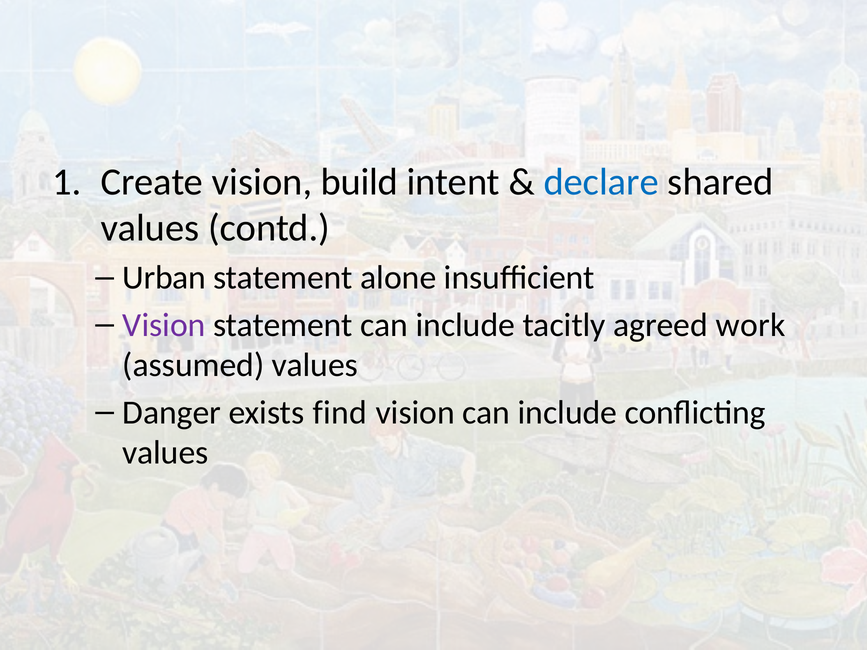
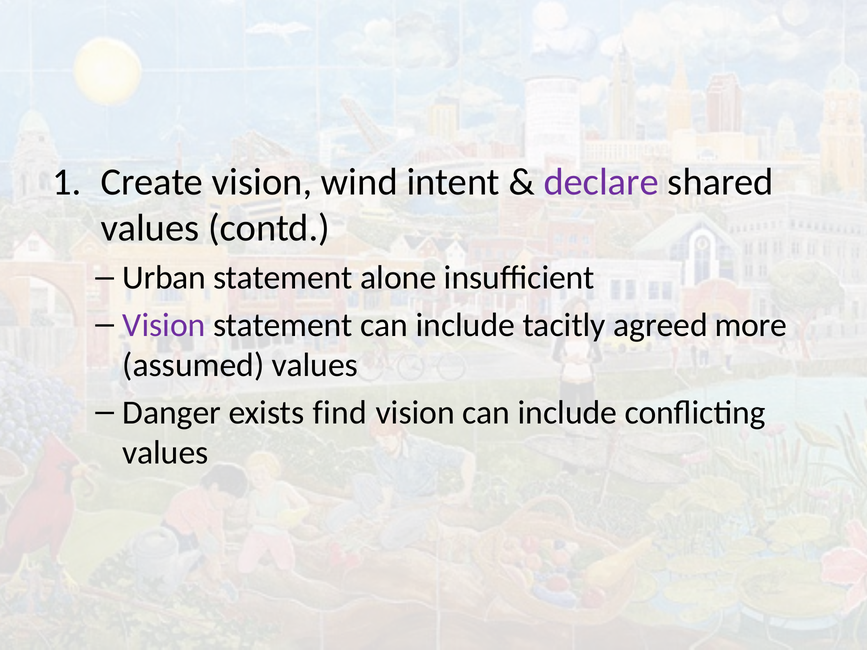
build: build -> wind
declare colour: blue -> purple
work: work -> more
